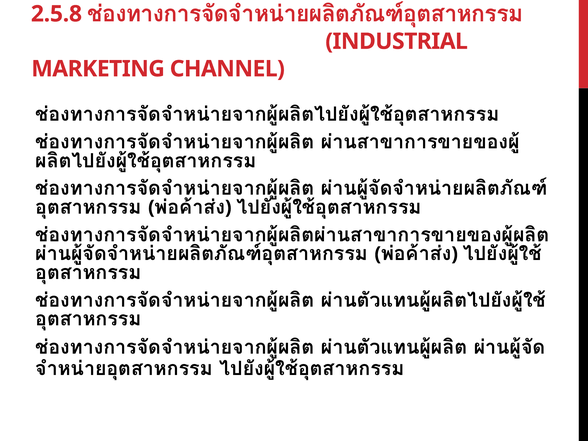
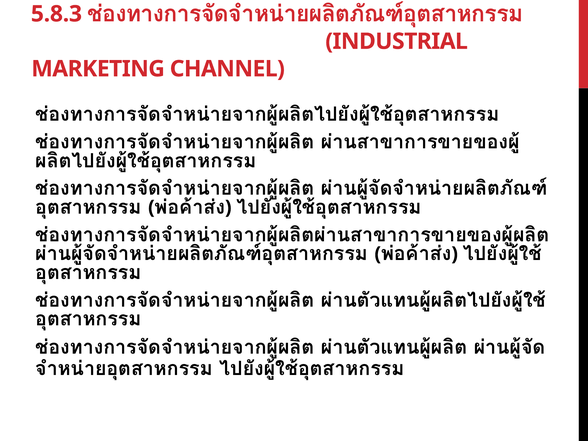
2.5.8: 2.5.8 -> 5.8.3
